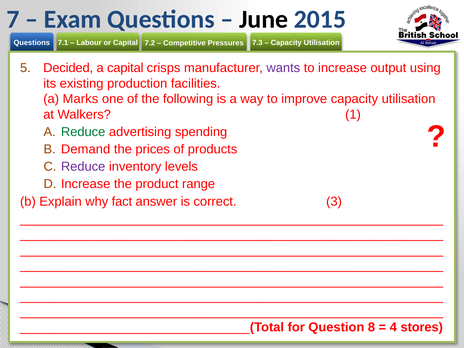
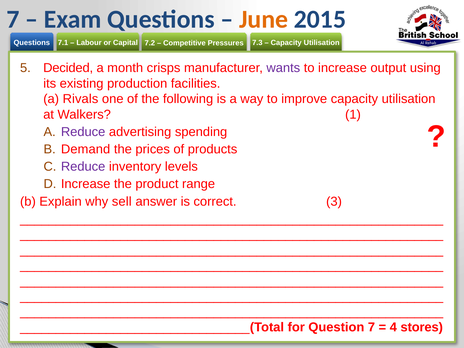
June colour: black -> orange
a capital: capital -> month
Marks: Marks -> Rivals
Reduce at (83, 132) colour: green -> purple
fact: fact -> sell
Question 8: 8 -> 7
